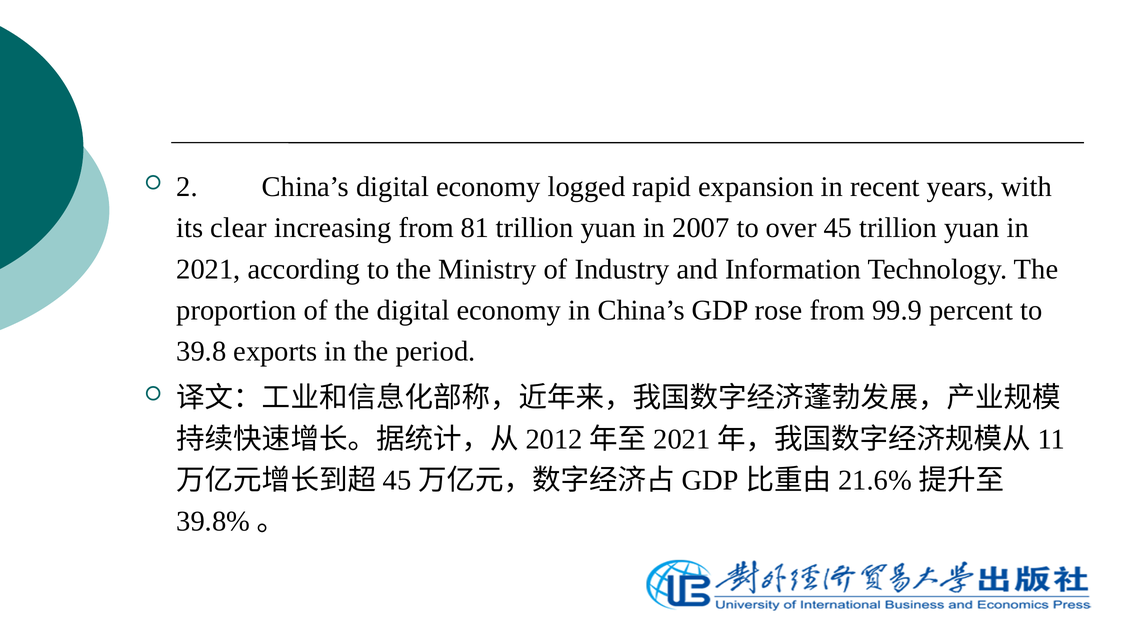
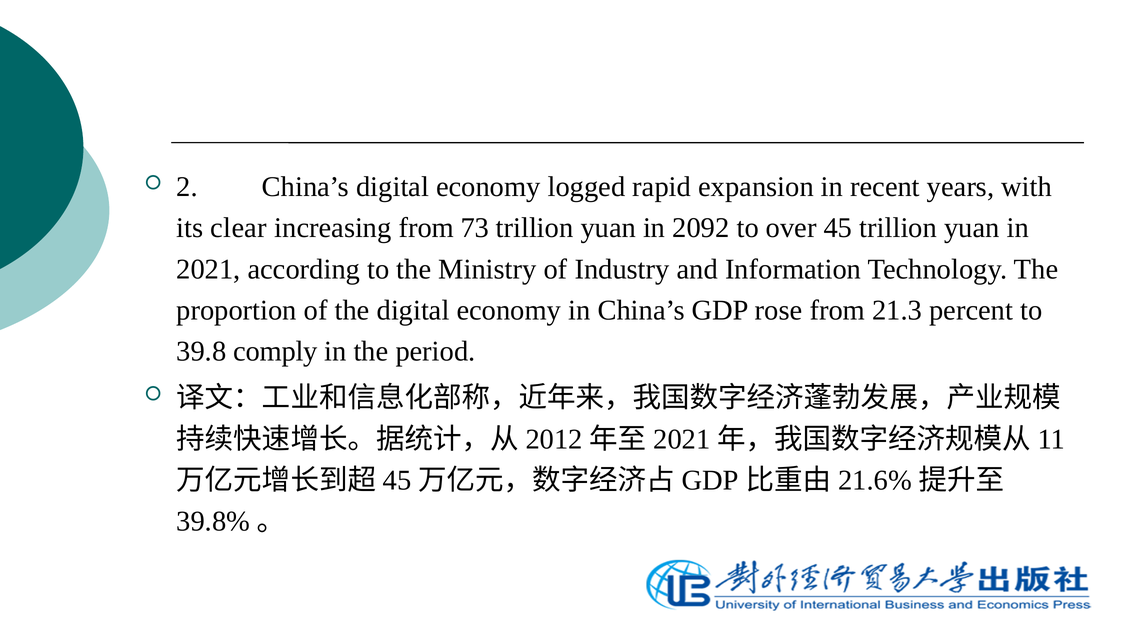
81: 81 -> 73
2007: 2007 -> 2092
99.9: 99.9 -> 21.3
exports: exports -> comply
